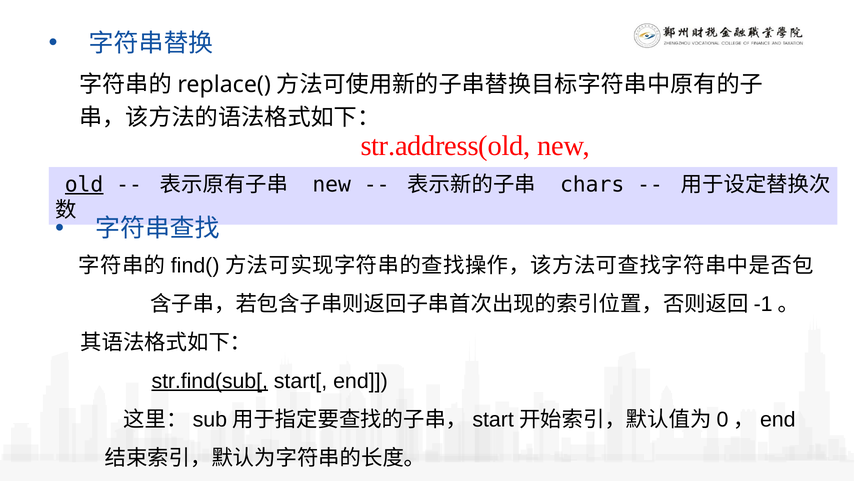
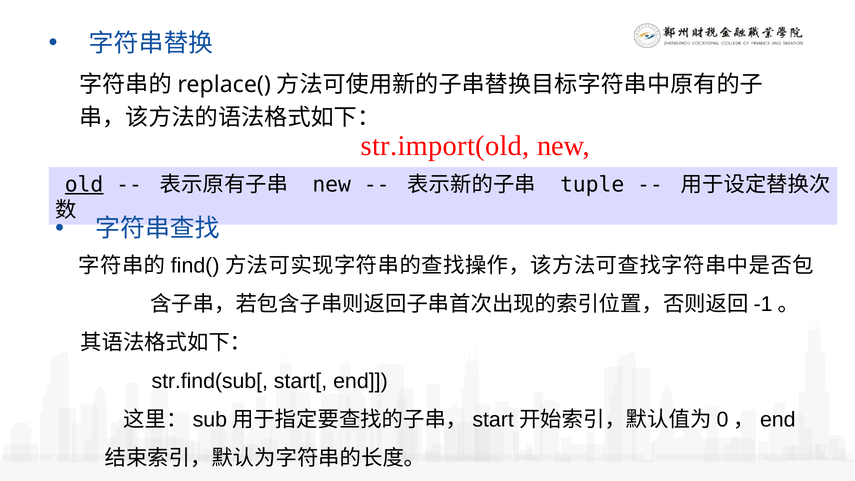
str.address(old: str.address(old -> str.import(old
chars: chars -> tuple
str.find(sub[ underline: present -> none
